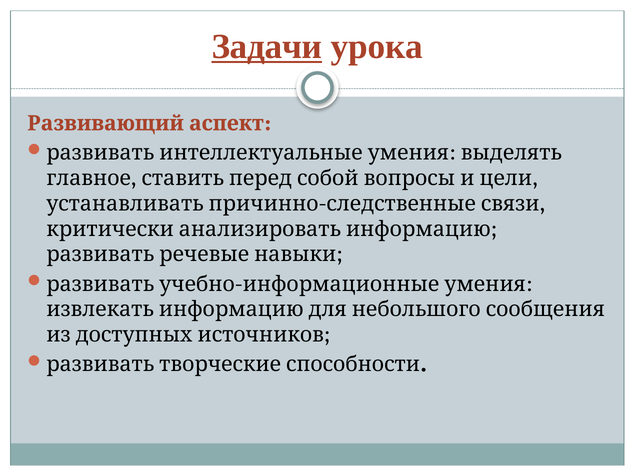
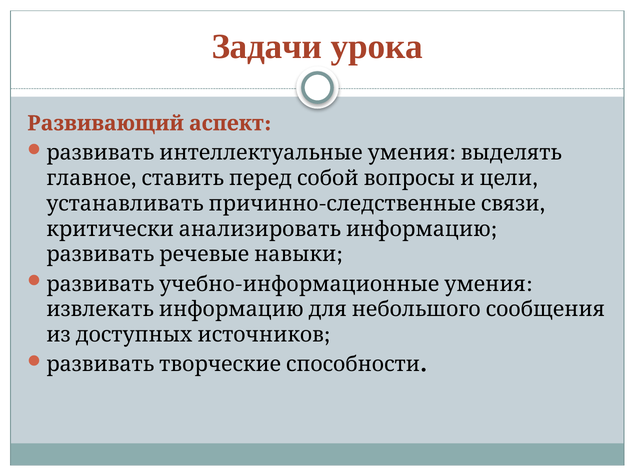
Задачи underline: present -> none
